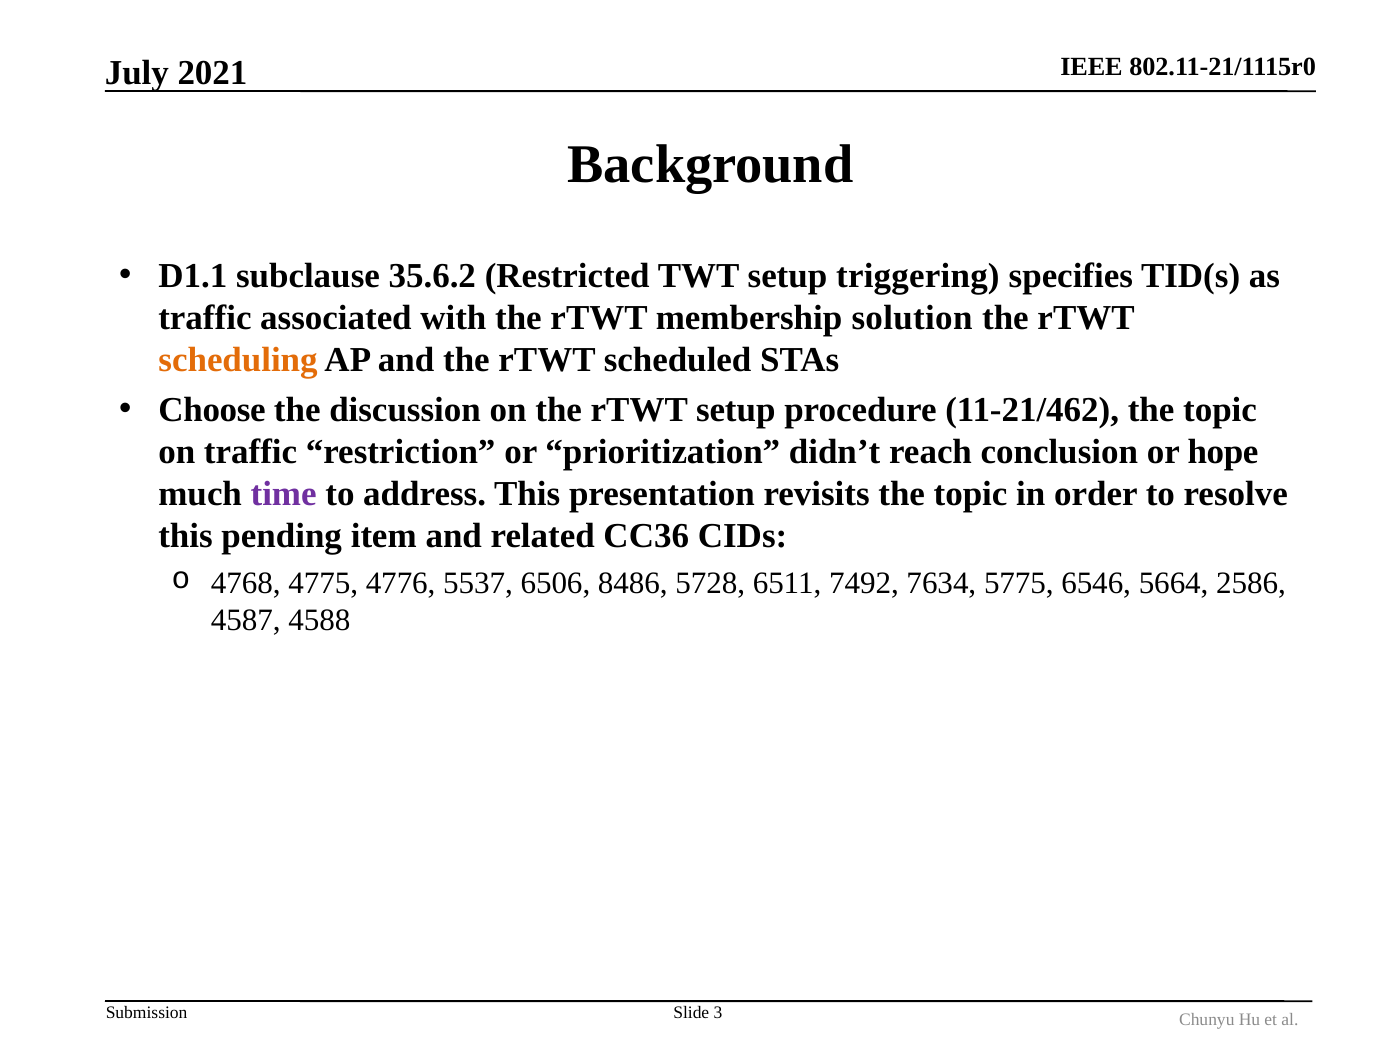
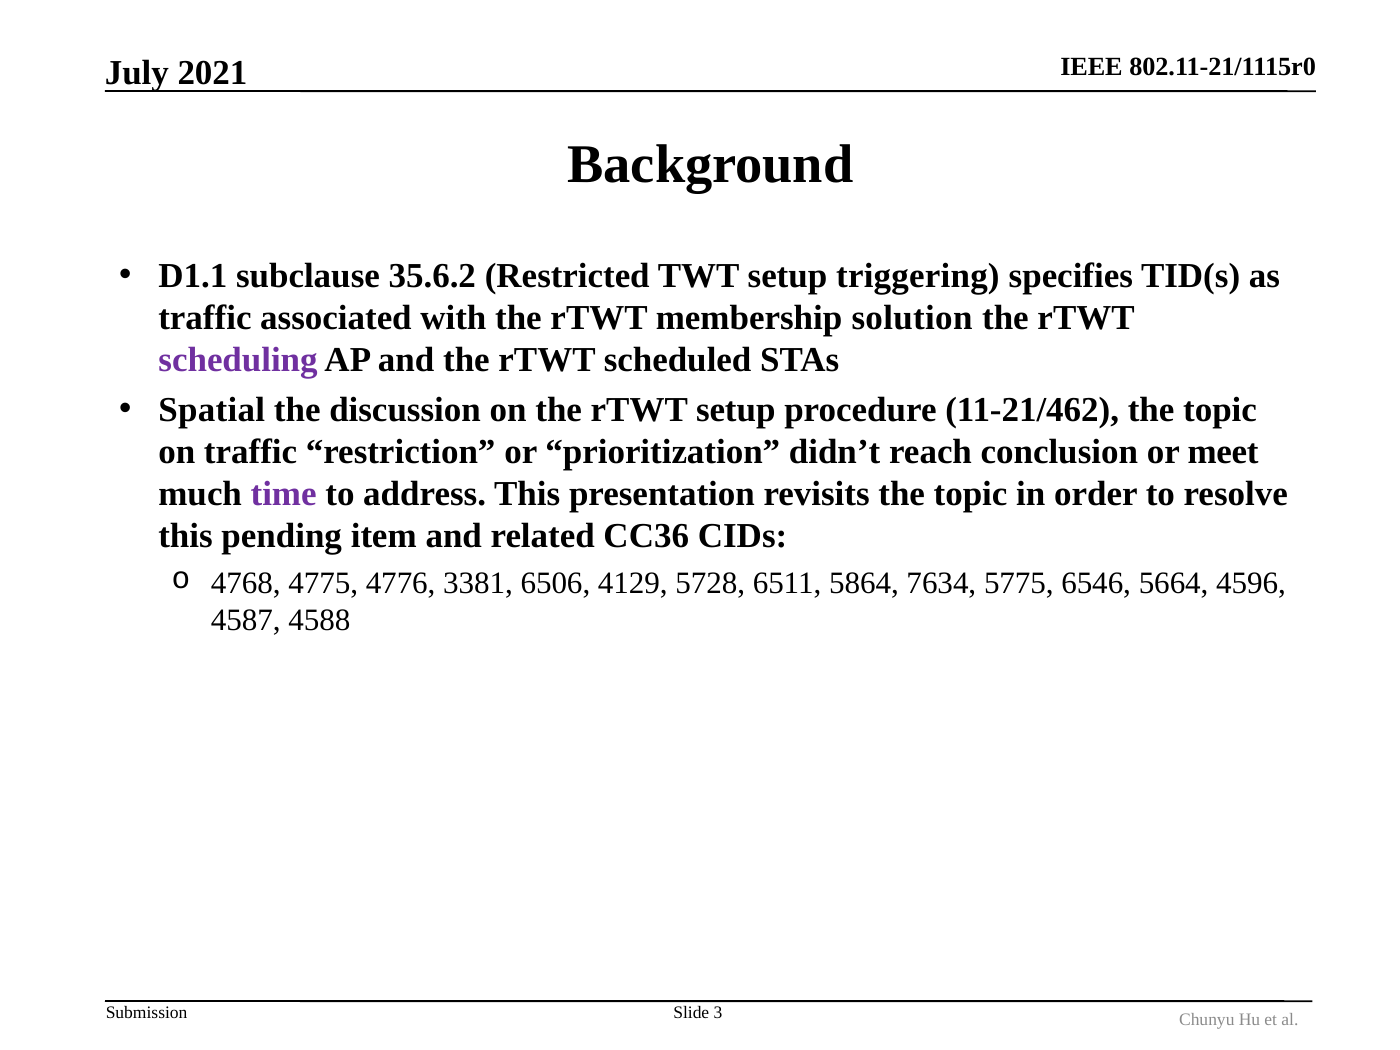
scheduling colour: orange -> purple
Choose: Choose -> Spatial
hope: hope -> meet
5537: 5537 -> 3381
8486: 8486 -> 4129
7492: 7492 -> 5864
2586: 2586 -> 4596
